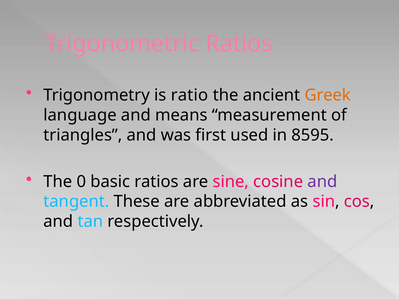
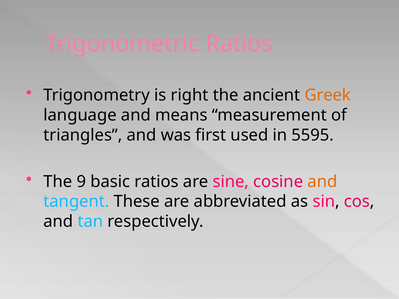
ratio: ratio -> right
8595: 8595 -> 5595
0: 0 -> 9
and at (322, 182) colour: purple -> orange
